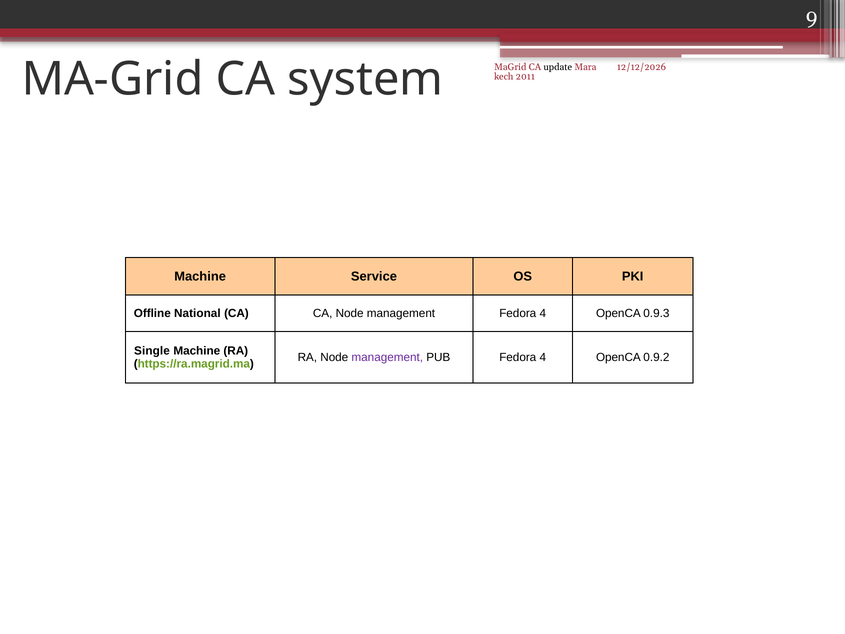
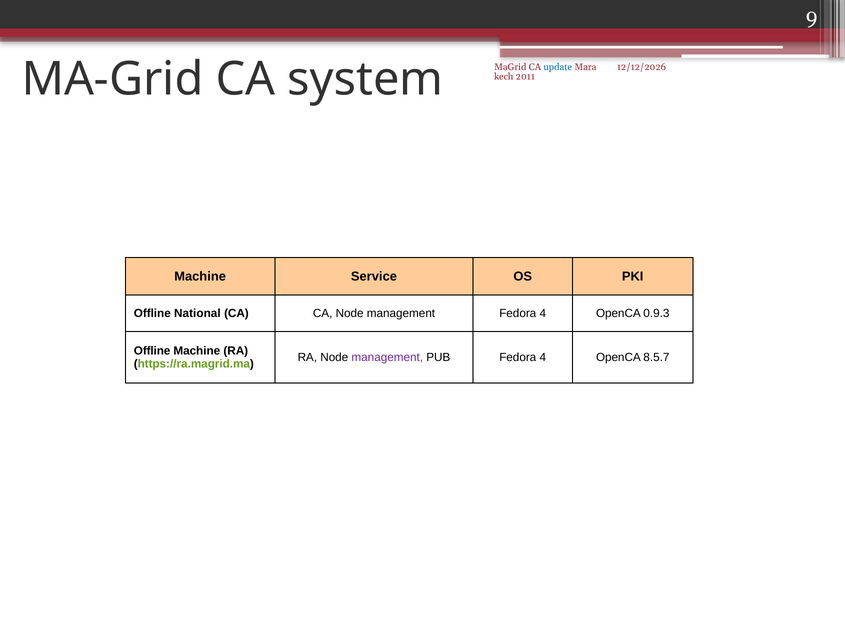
update colour: black -> blue
Single at (152, 351): Single -> Offline
0.9.2: 0.9.2 -> 8.5.7
